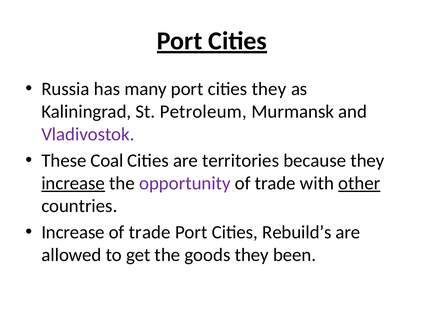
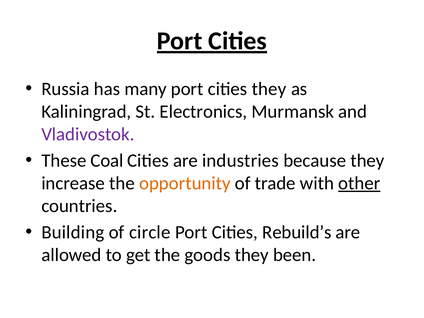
Petroleum: Petroleum -> Electronics
territories: territories -> industries
increase at (73, 183) underline: present -> none
opportunity colour: purple -> orange
Increase at (73, 232): Increase -> Building
trade at (150, 232): trade -> circle
